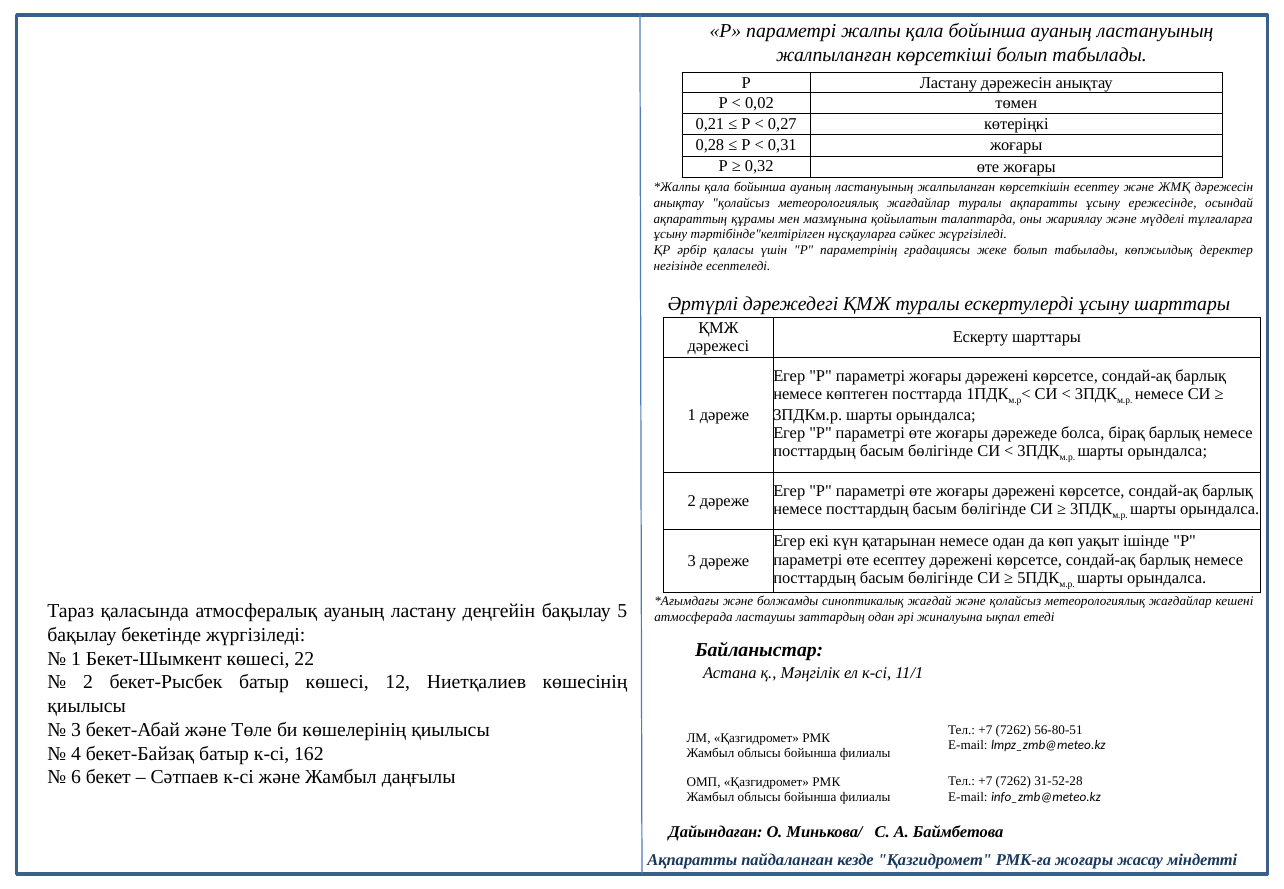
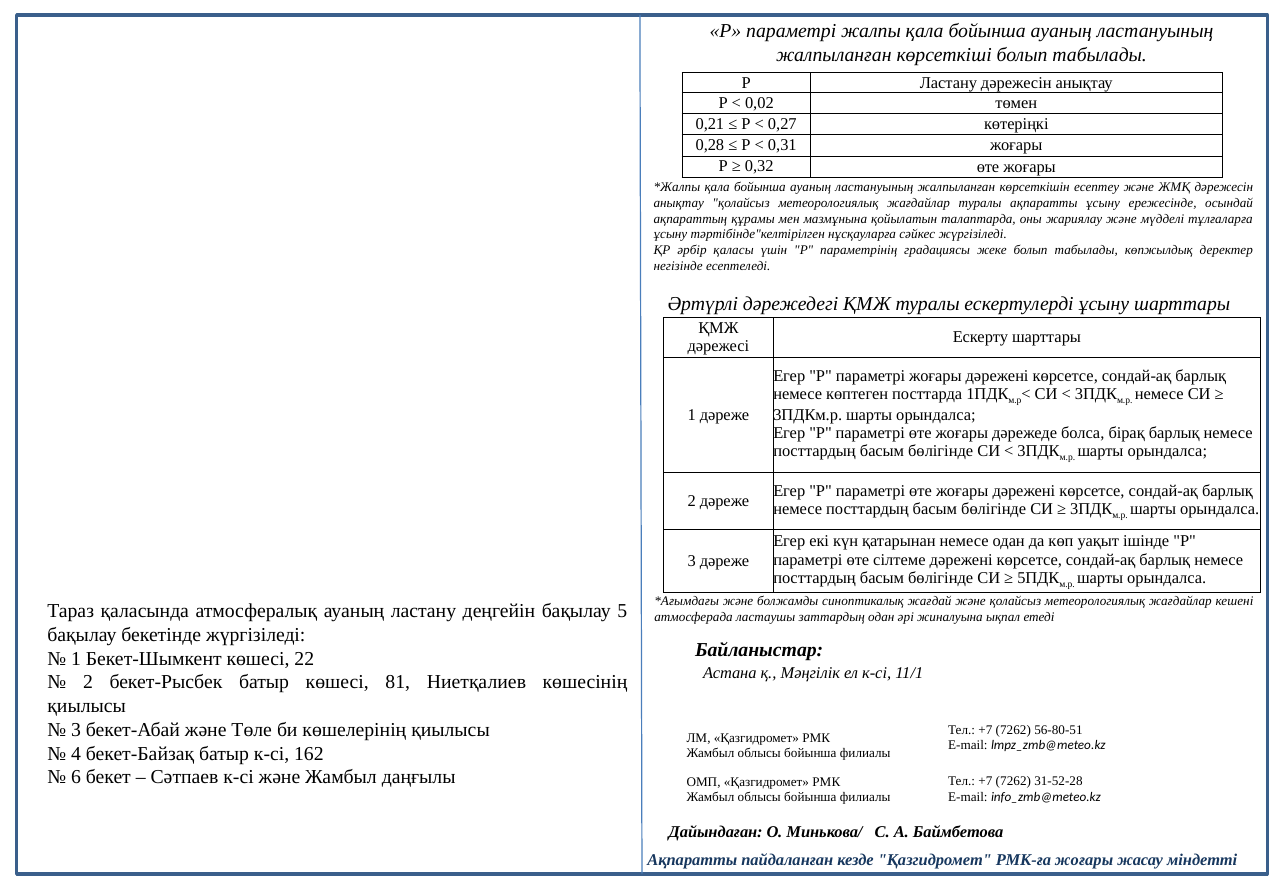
өте есептеу: есептеу -> сілтеме
12: 12 -> 81
